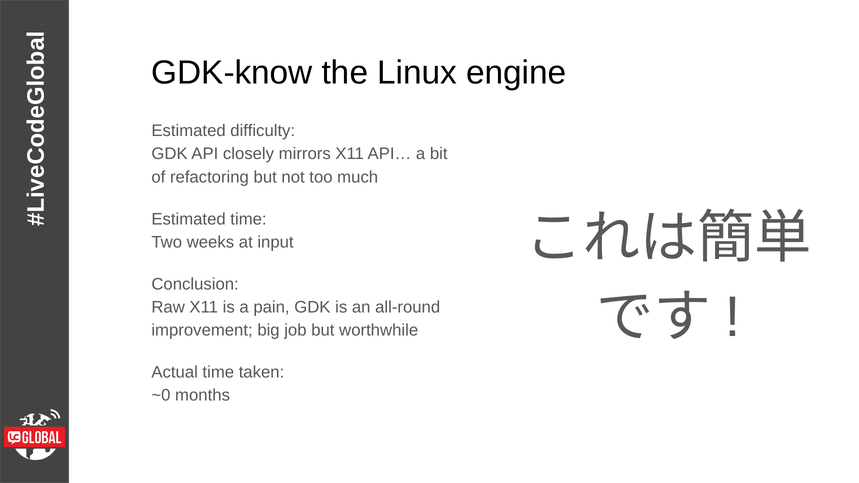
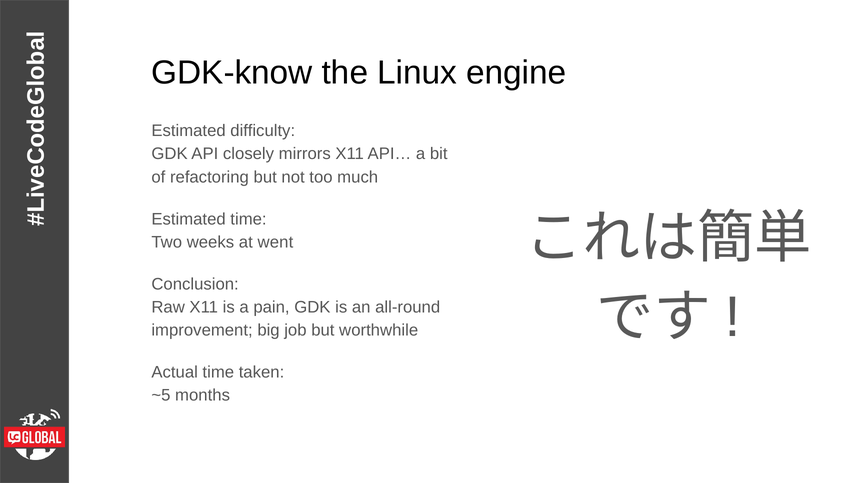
input: input -> went
~0: ~0 -> ~5
